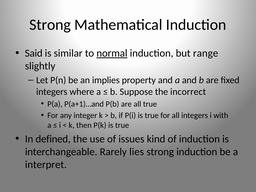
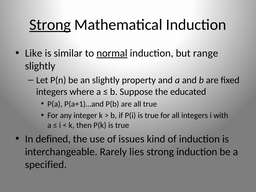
Strong at (50, 25) underline: none -> present
Said: Said -> Like
an implies: implies -> slightly
incorrect: incorrect -> educated
interpret: interpret -> specified
